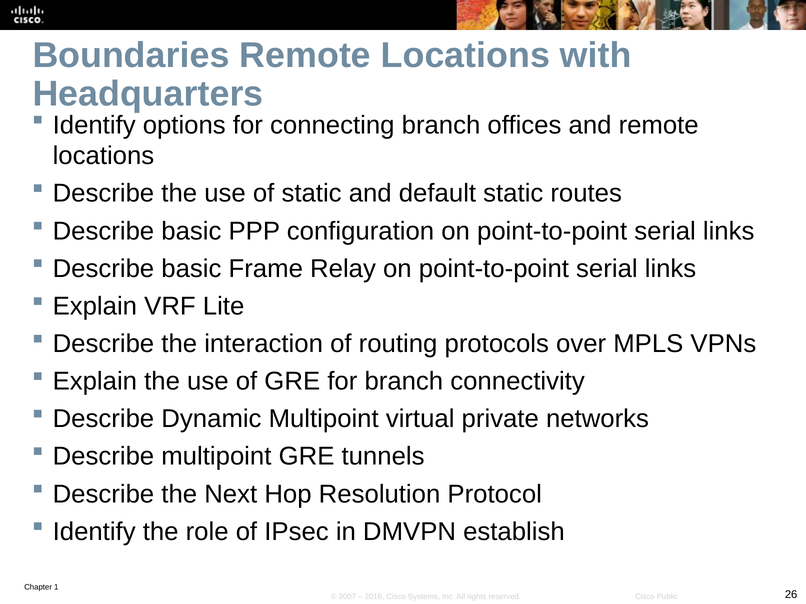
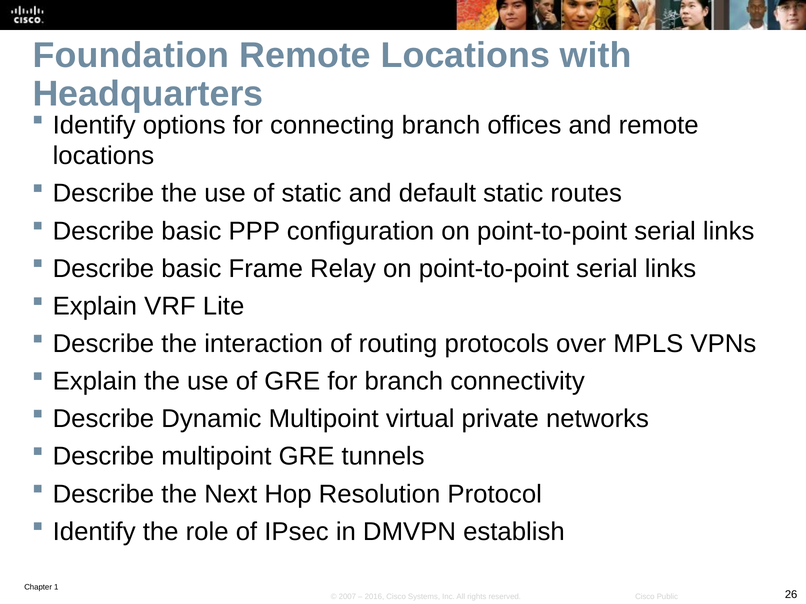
Boundaries: Boundaries -> Foundation
